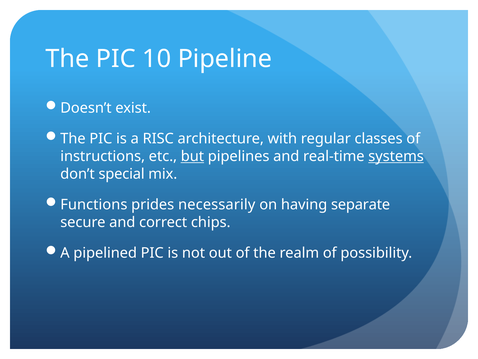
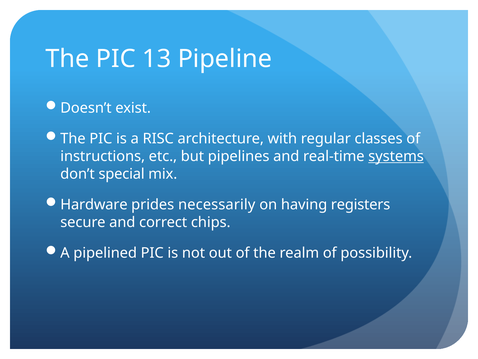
10: 10 -> 13
but underline: present -> none
Functions: Functions -> Hardware
separate: separate -> registers
